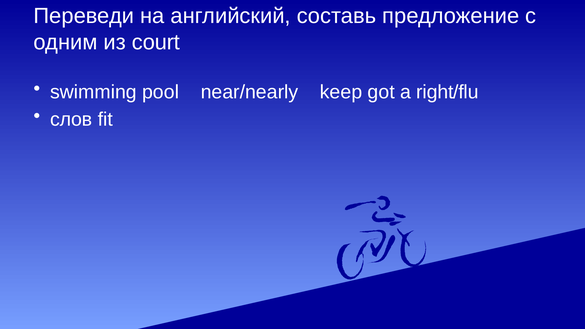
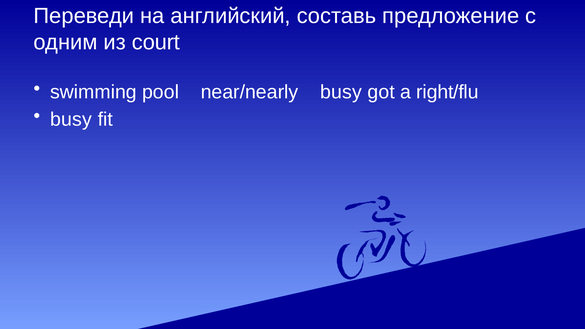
near/nearly keep: keep -> busy
слов at (71, 119): слов -> busy
